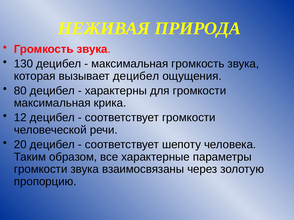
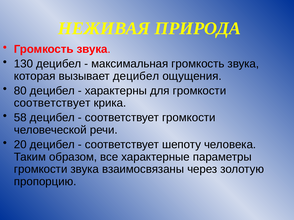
максимальная at (52, 103): максимальная -> соответствует
12: 12 -> 58
